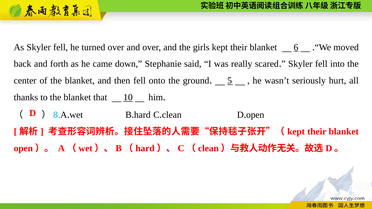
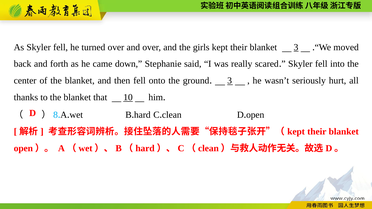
blanket 6: 6 -> 3
5 at (230, 81): 5 -> 3
